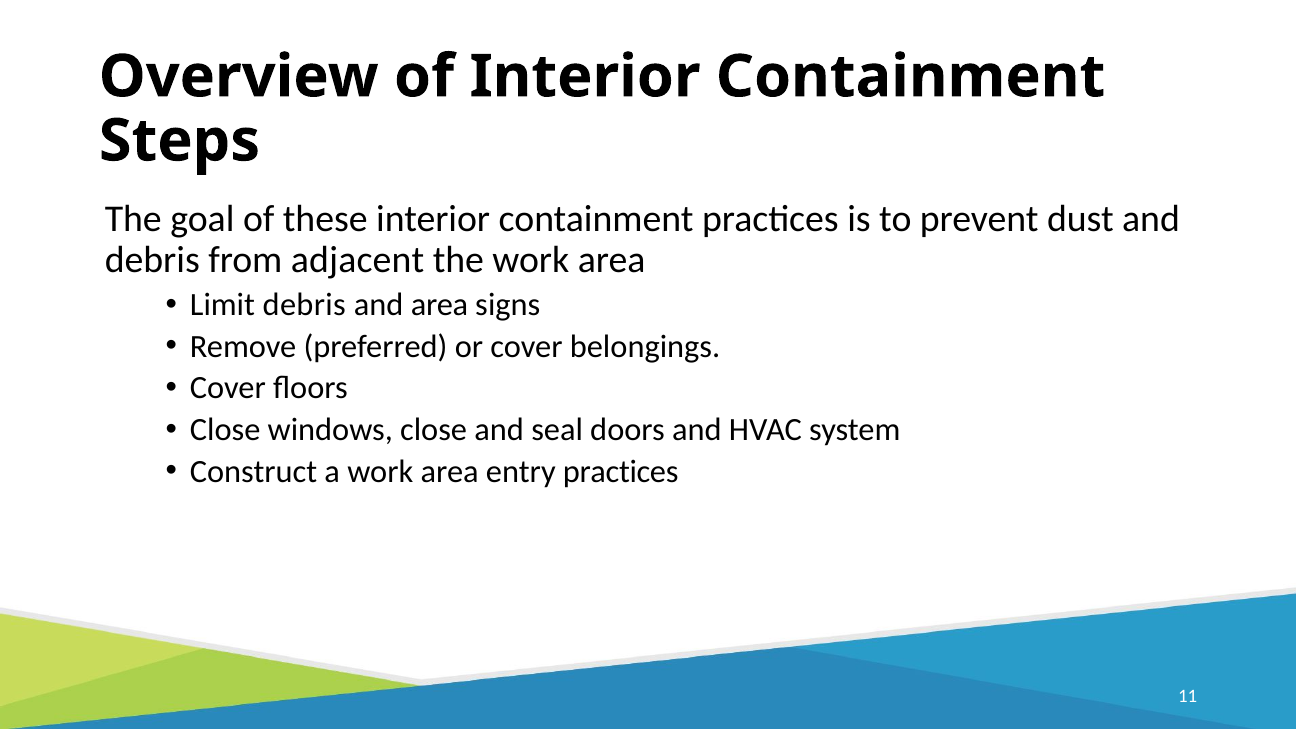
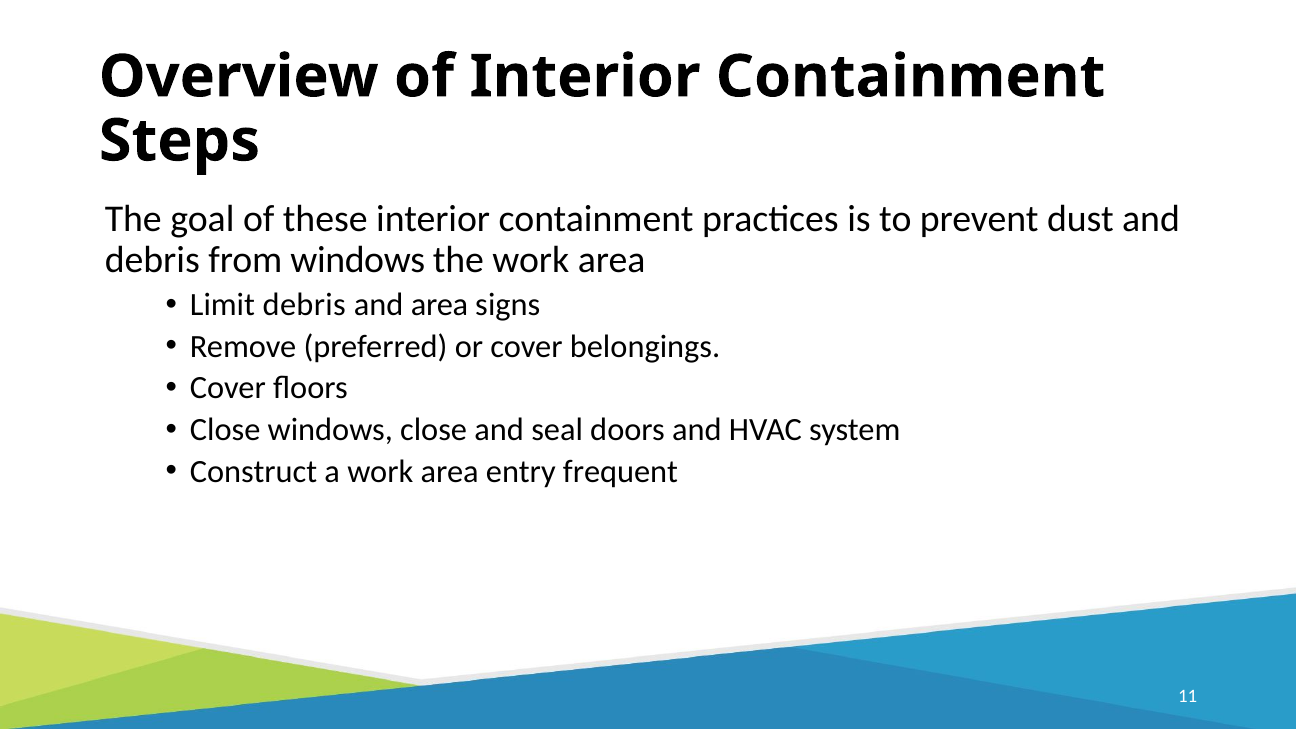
from adjacent: adjacent -> windows
entry practices: practices -> frequent
